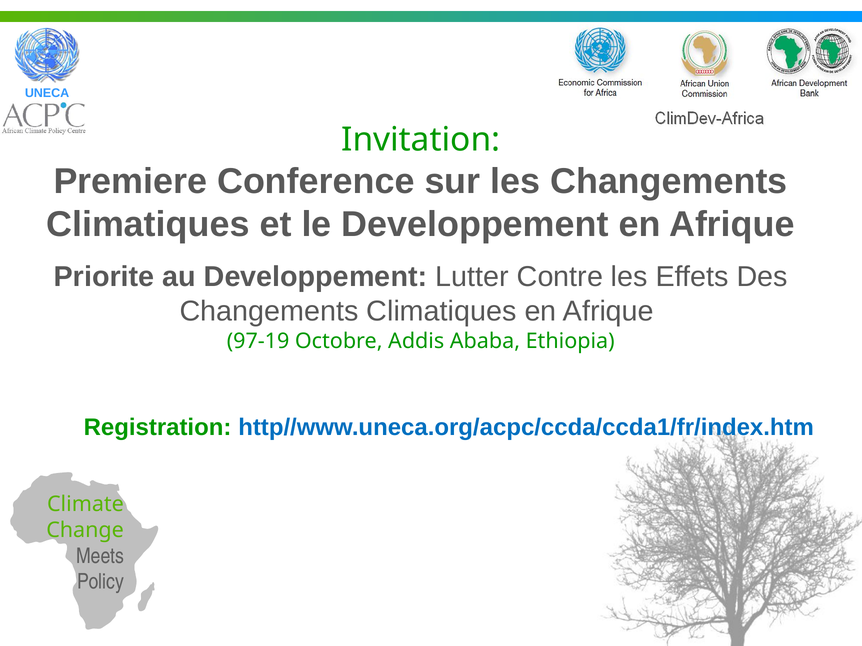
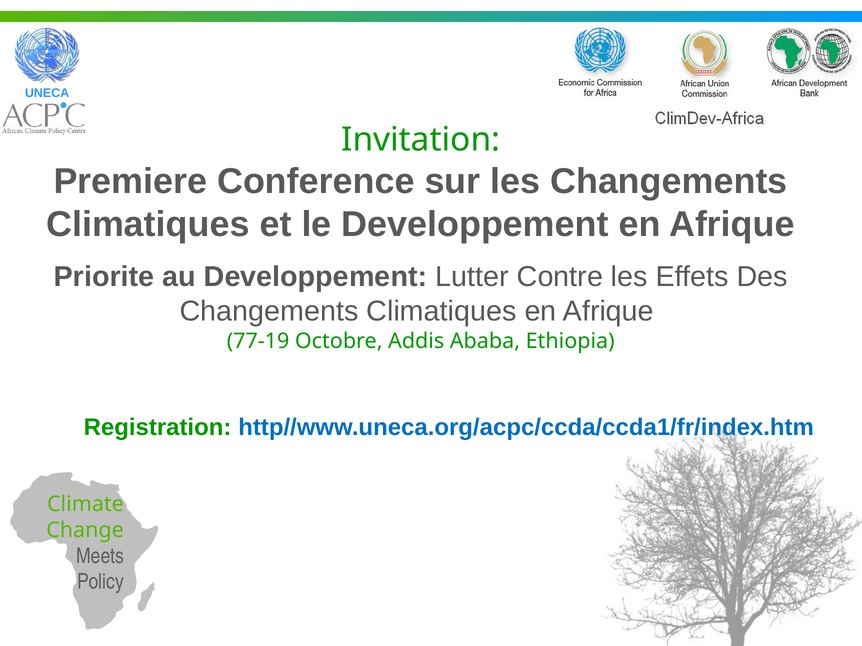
97-19: 97-19 -> 77-19
